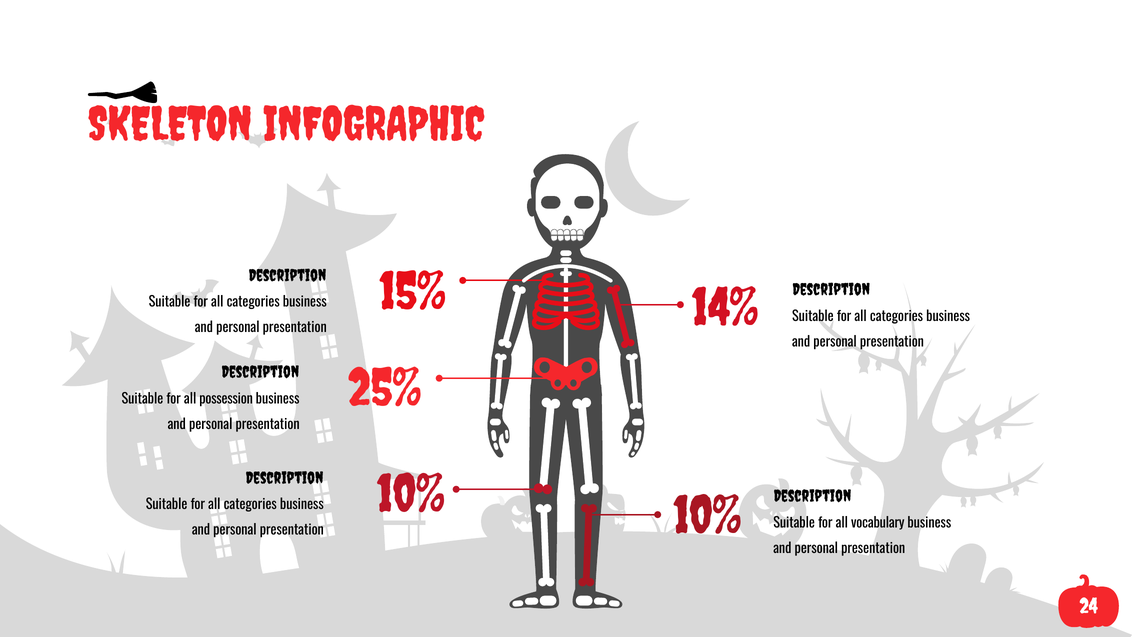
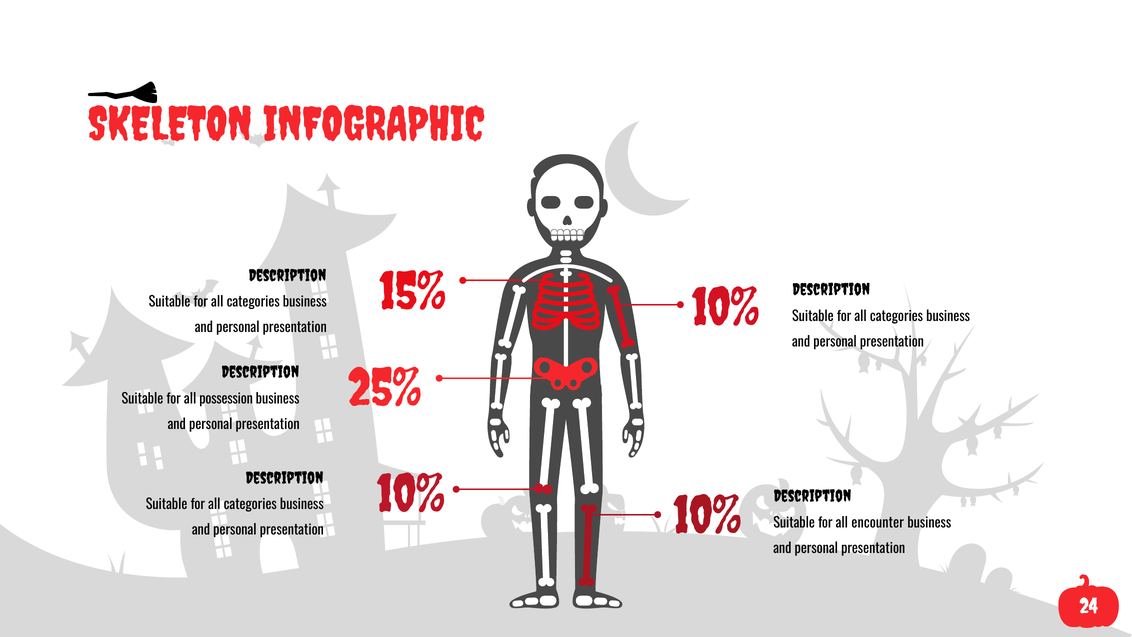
14% at (725, 308): 14% -> 10%
vocabulary: vocabulary -> encounter
